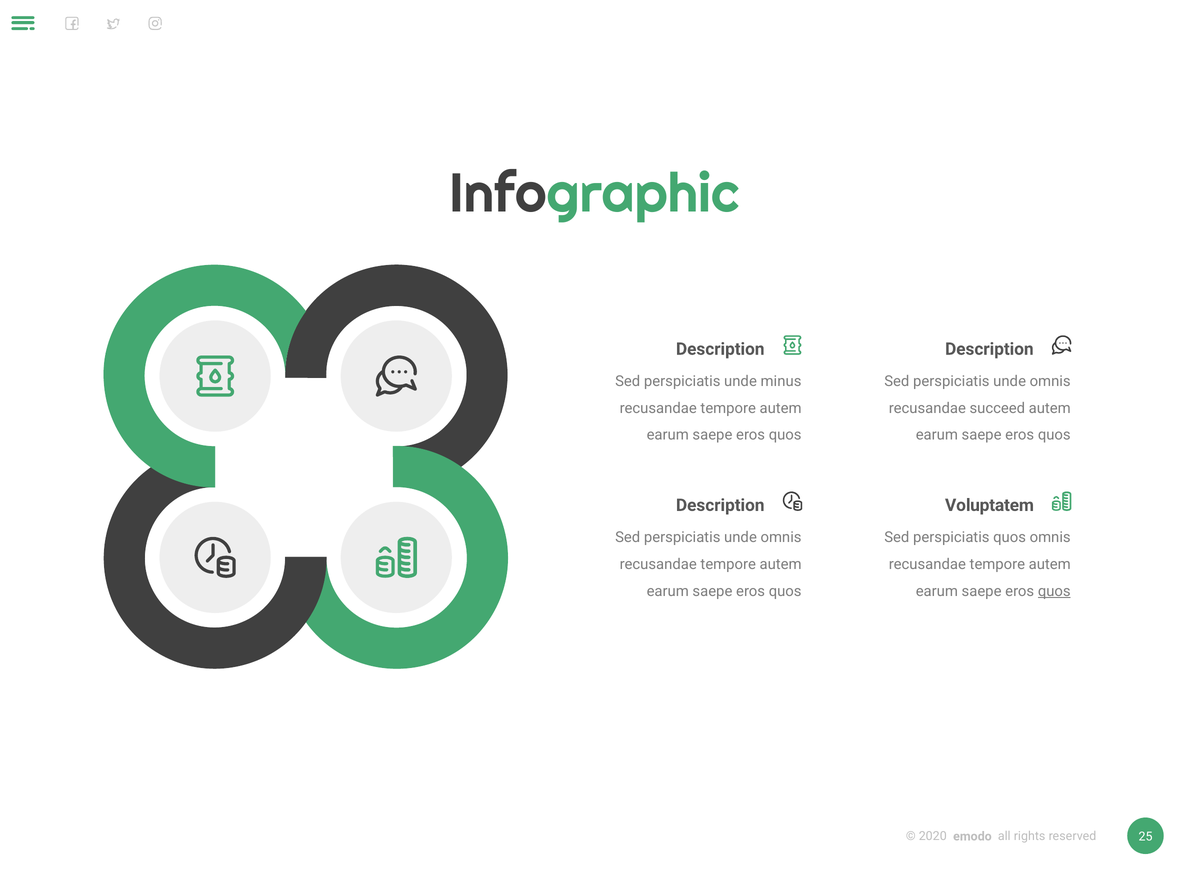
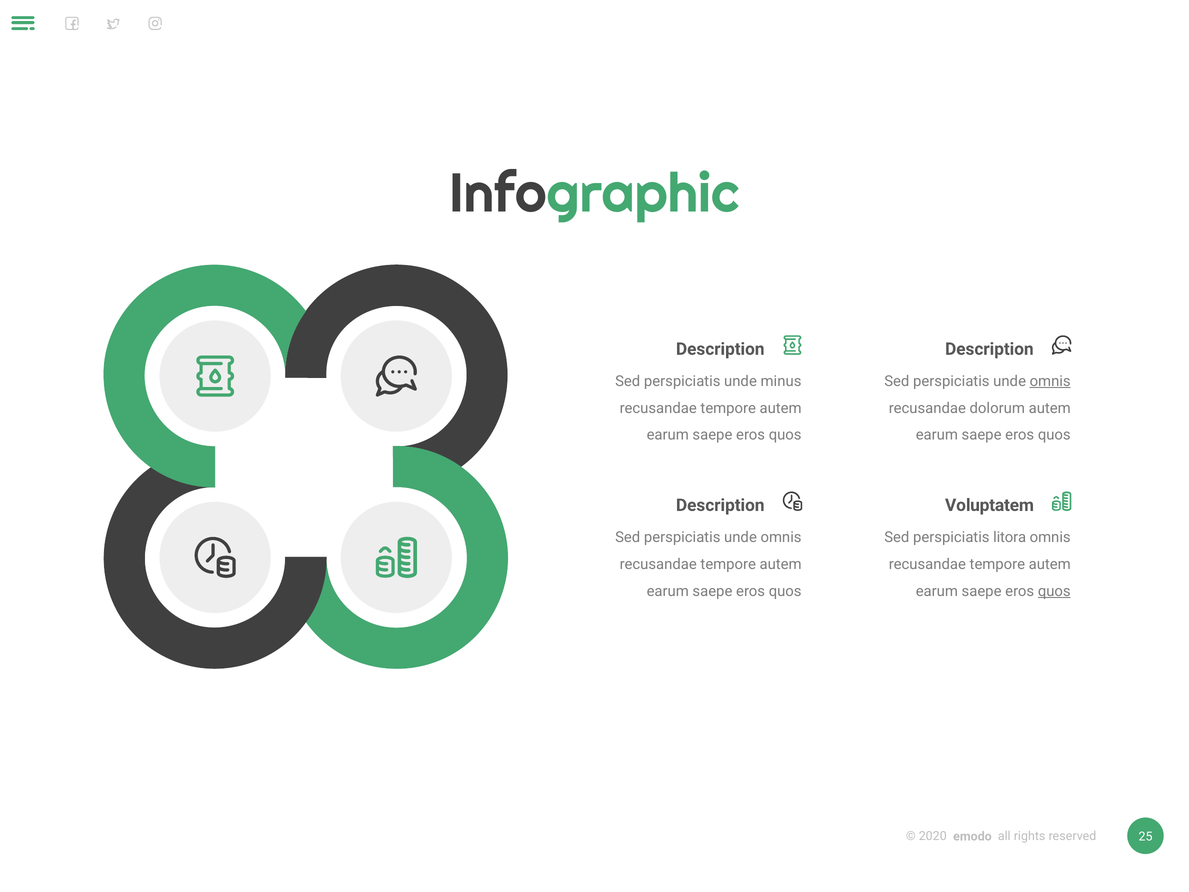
omnis at (1050, 381) underline: none -> present
succeed: succeed -> dolorum
perspiciatis quos: quos -> litora
